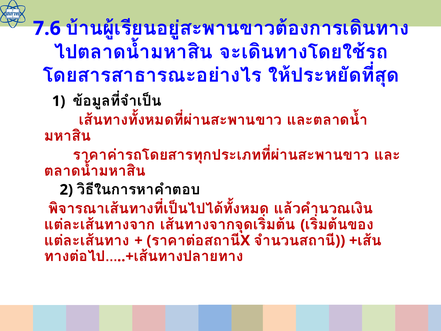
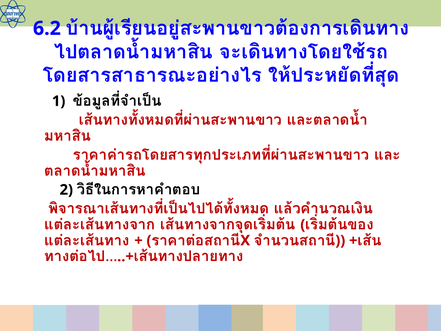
7.6: 7.6 -> 6.2
